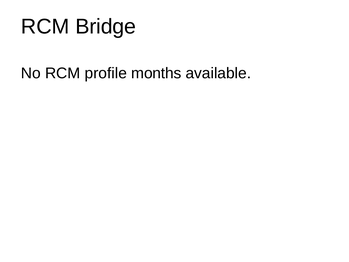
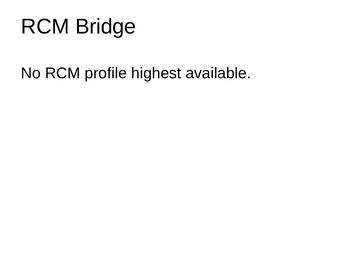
months: months -> highest
